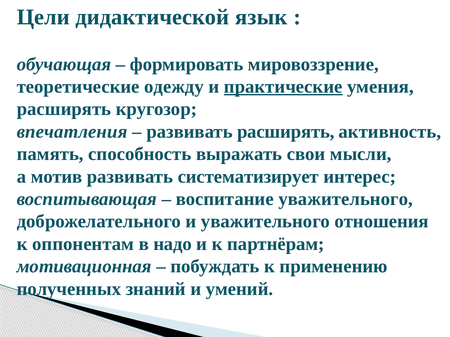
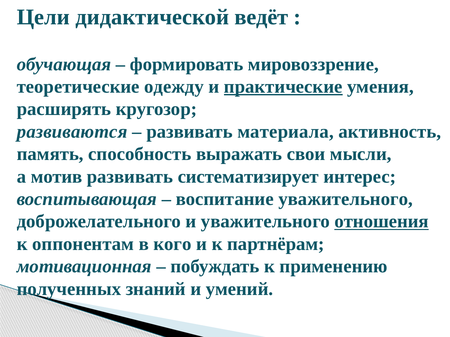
язык: язык -> ведёт
впечатления: впечатления -> развиваются
развивать расширять: расширять -> материала
отношения underline: none -> present
надо: надо -> кого
